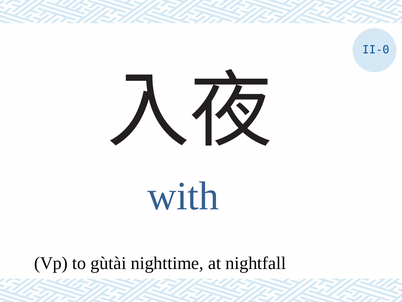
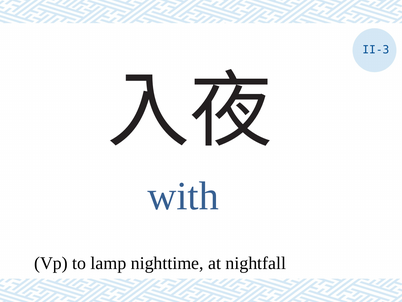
II-0: II-0 -> II-3
gùtài: gùtài -> lamp
